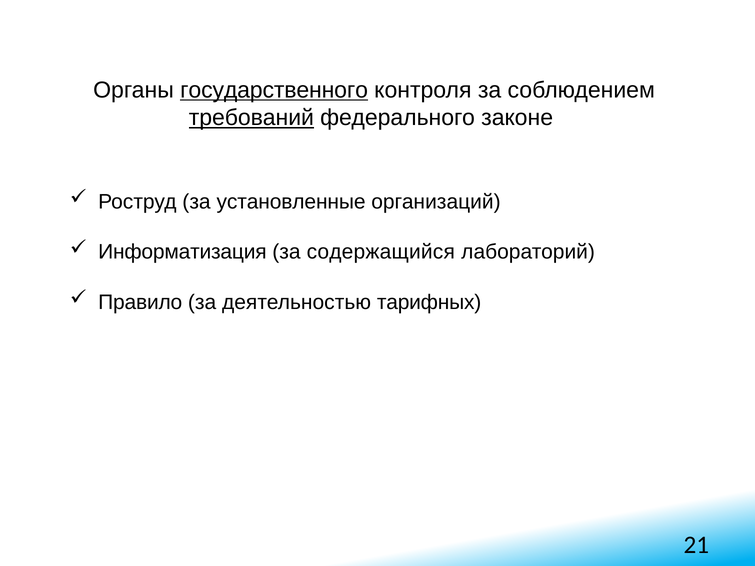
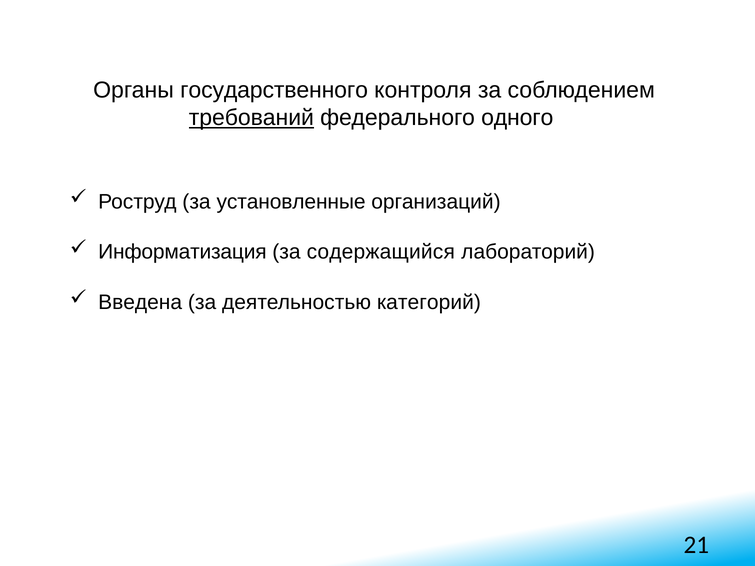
государственного underline: present -> none
законе: законе -> одного
Правило: Правило -> Введена
тарифных: тарифных -> категорий
